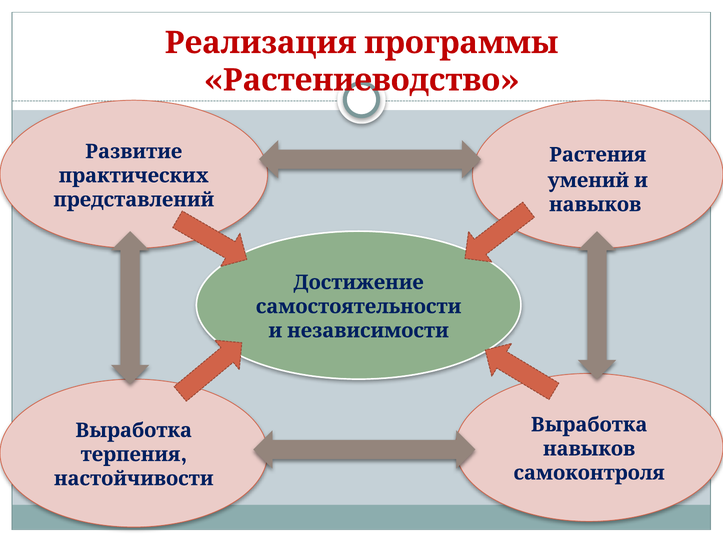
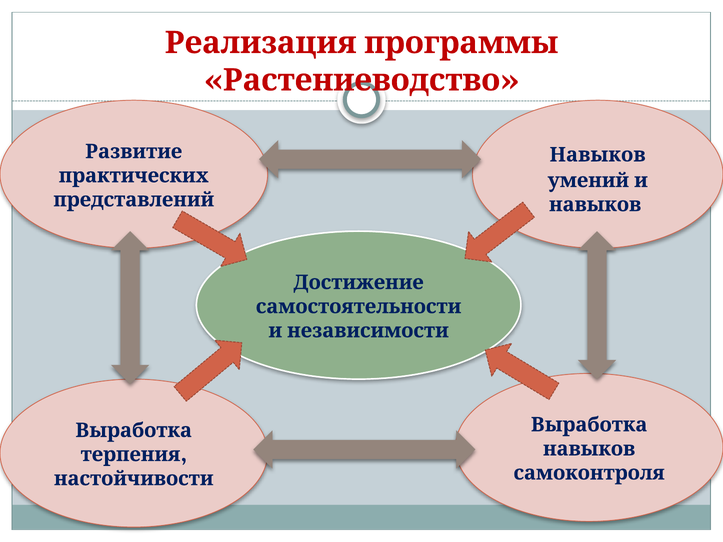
Растения at (598, 155): Растения -> Навыков
